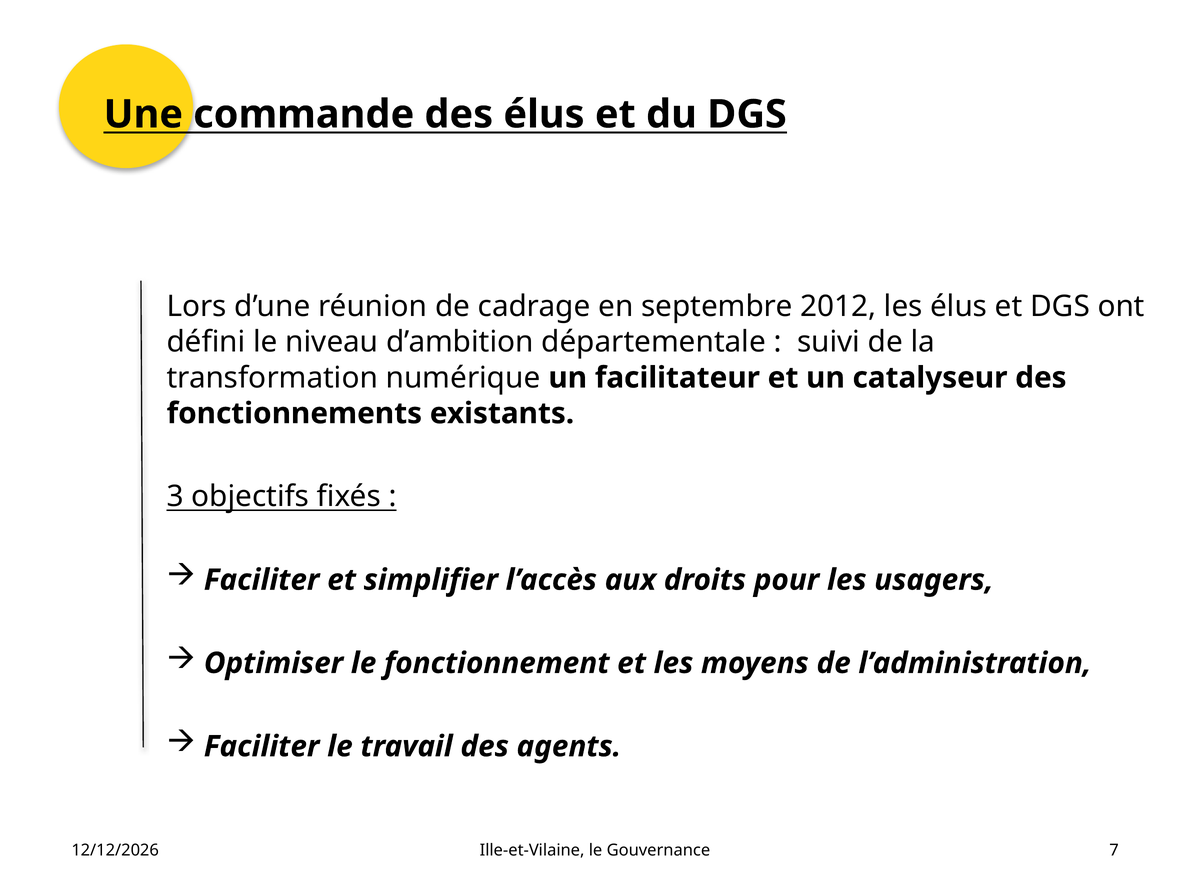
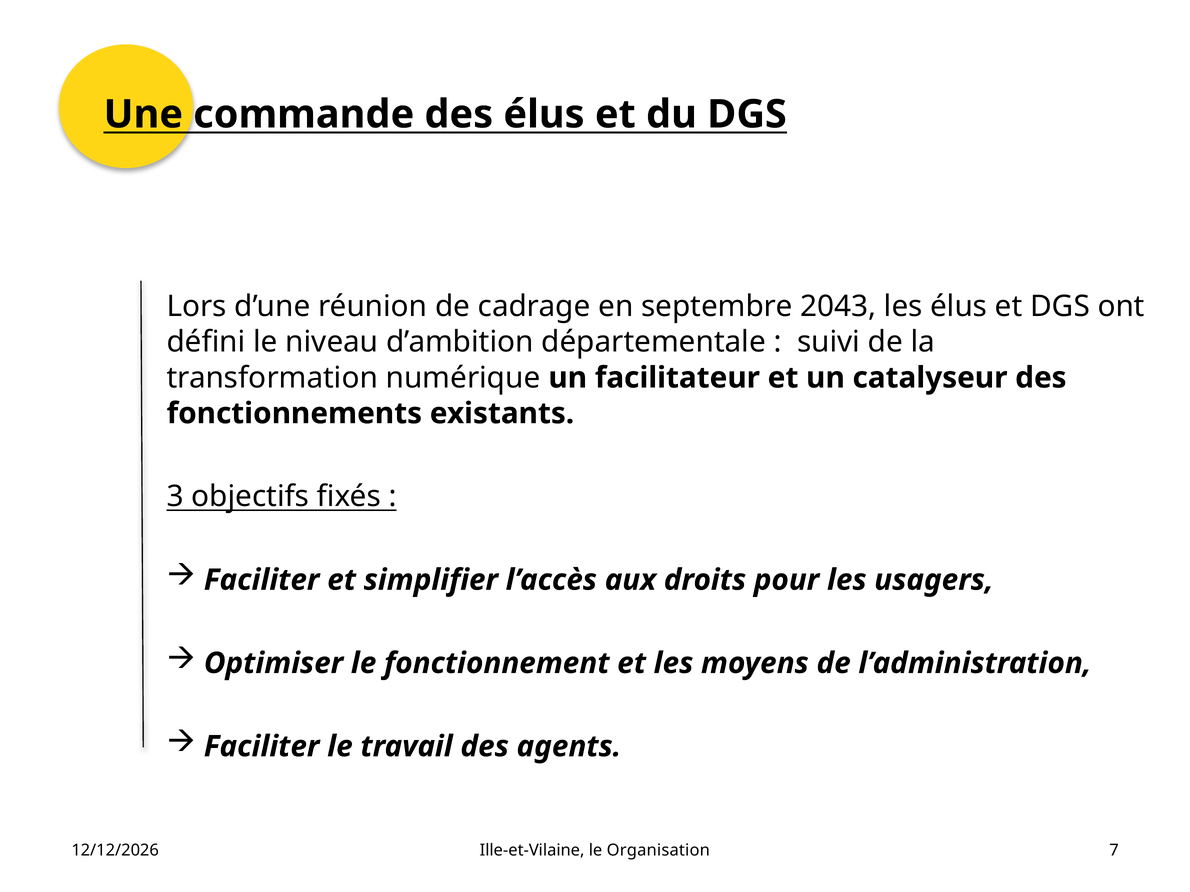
2012: 2012 -> 2043
Gouvernance: Gouvernance -> Organisation
